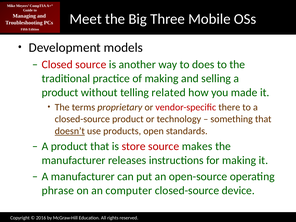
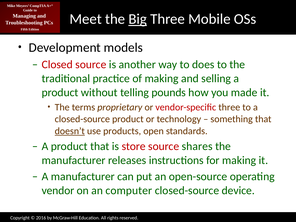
Big underline: none -> present
related: related -> pounds
vendor-specific there: there -> three
makes: makes -> shares
phrase: phrase -> vendor
